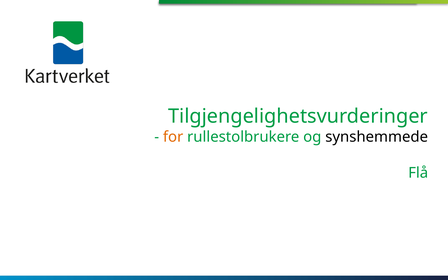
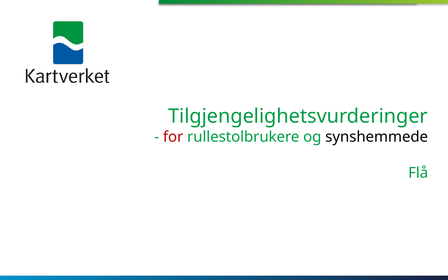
for colour: orange -> red
